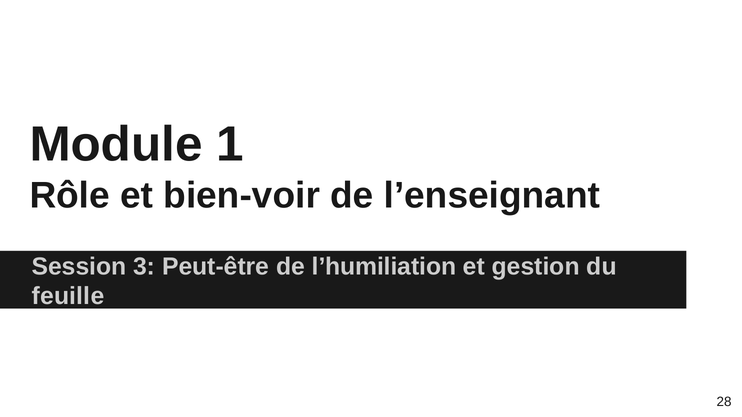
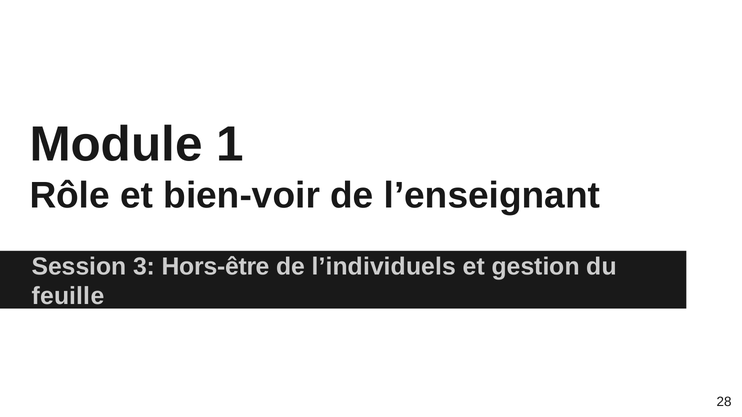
Peut-être: Peut-être -> Hors-être
l’humiliation: l’humiliation -> l’individuels
